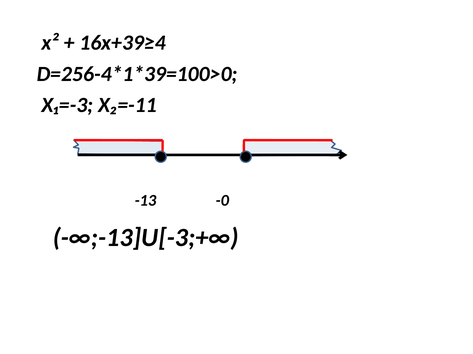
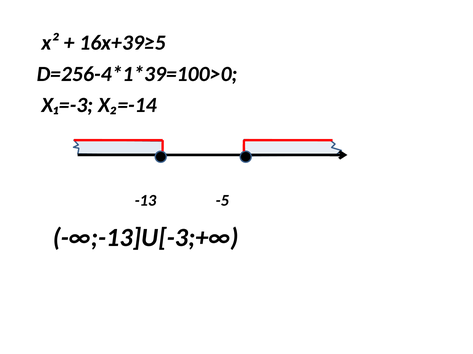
16x+39≥4: 16x+39≥4 -> 16x+39≥5
X₂=-11: X₂=-11 -> X₂=-14
-0: -0 -> -5
